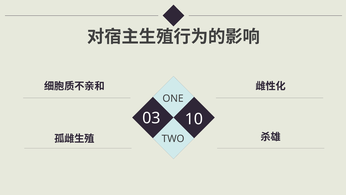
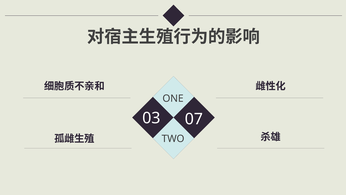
10: 10 -> 07
